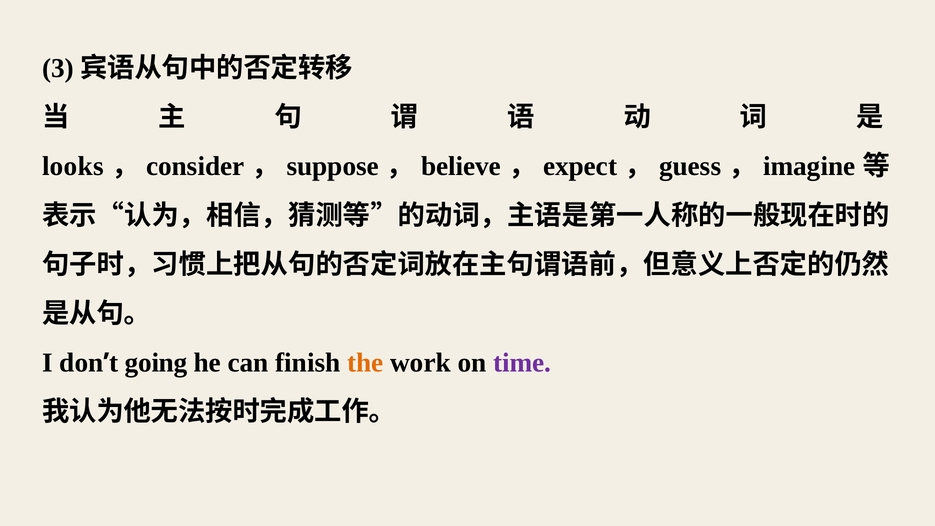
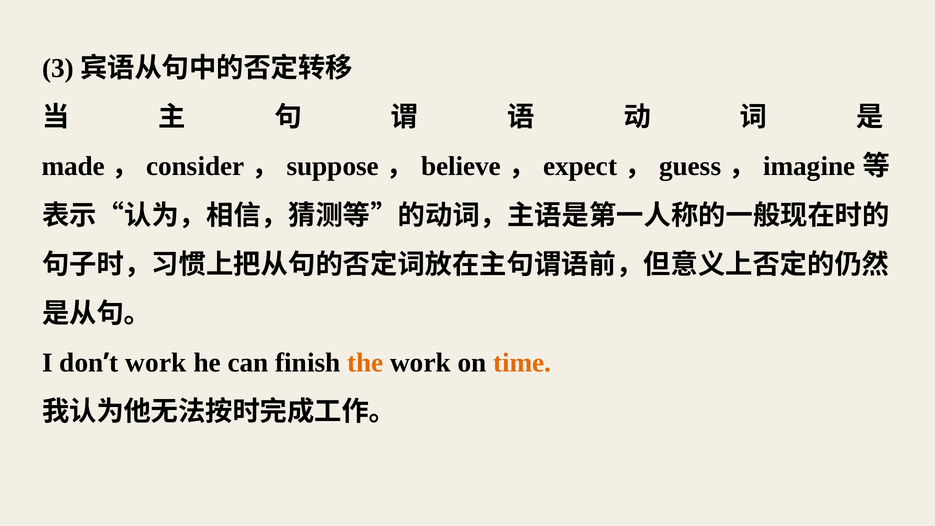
looks: looks -> made
going at (156, 363): going -> work
time colour: purple -> orange
